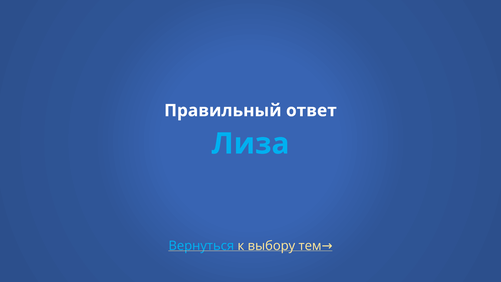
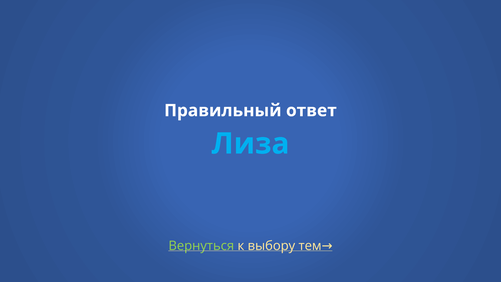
Вернуться colour: light blue -> light green
